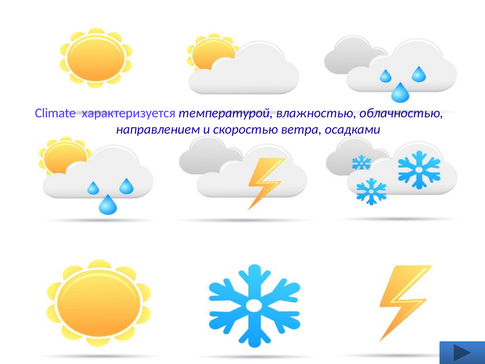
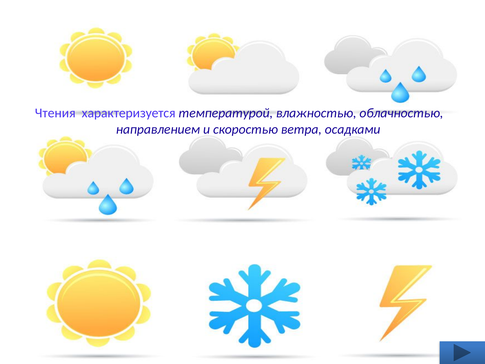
Climate: Climate -> Чтения
